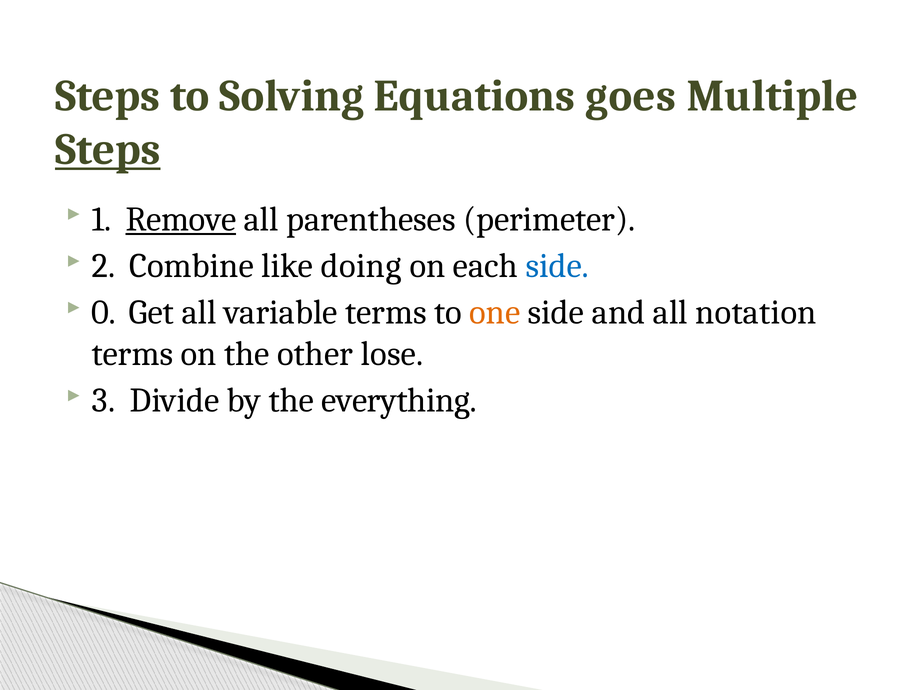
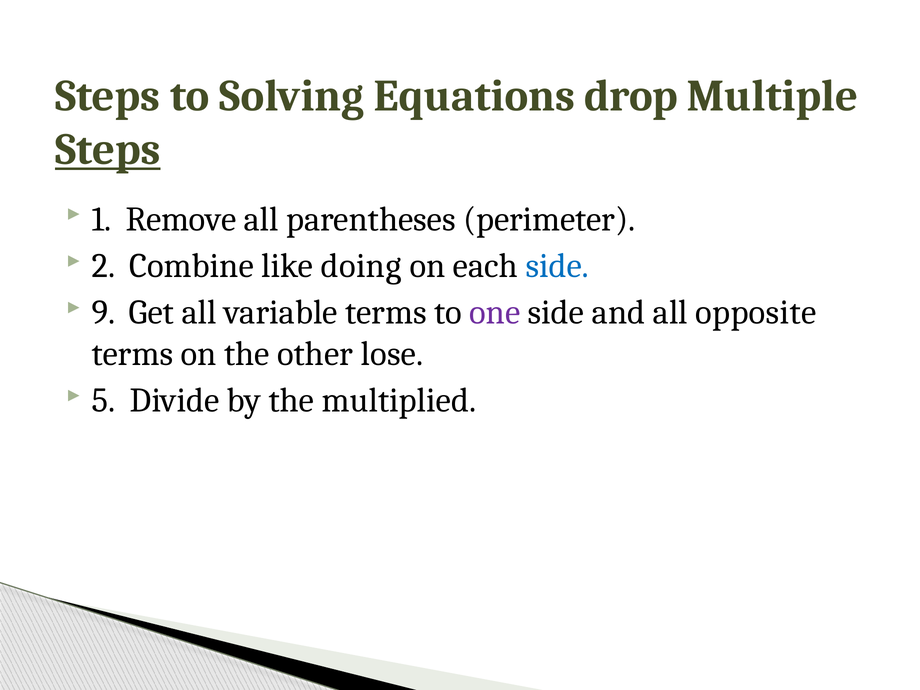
goes: goes -> drop
Remove underline: present -> none
0: 0 -> 9
one colour: orange -> purple
notation: notation -> opposite
3: 3 -> 5
everything: everything -> multiplied
